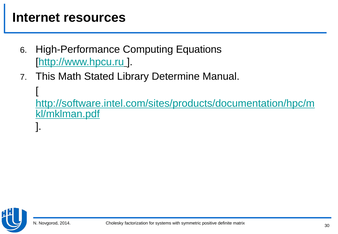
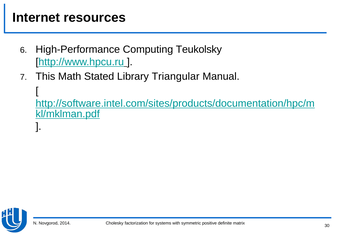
Equations: Equations -> Teukolsky
Determine: Determine -> Triangular
